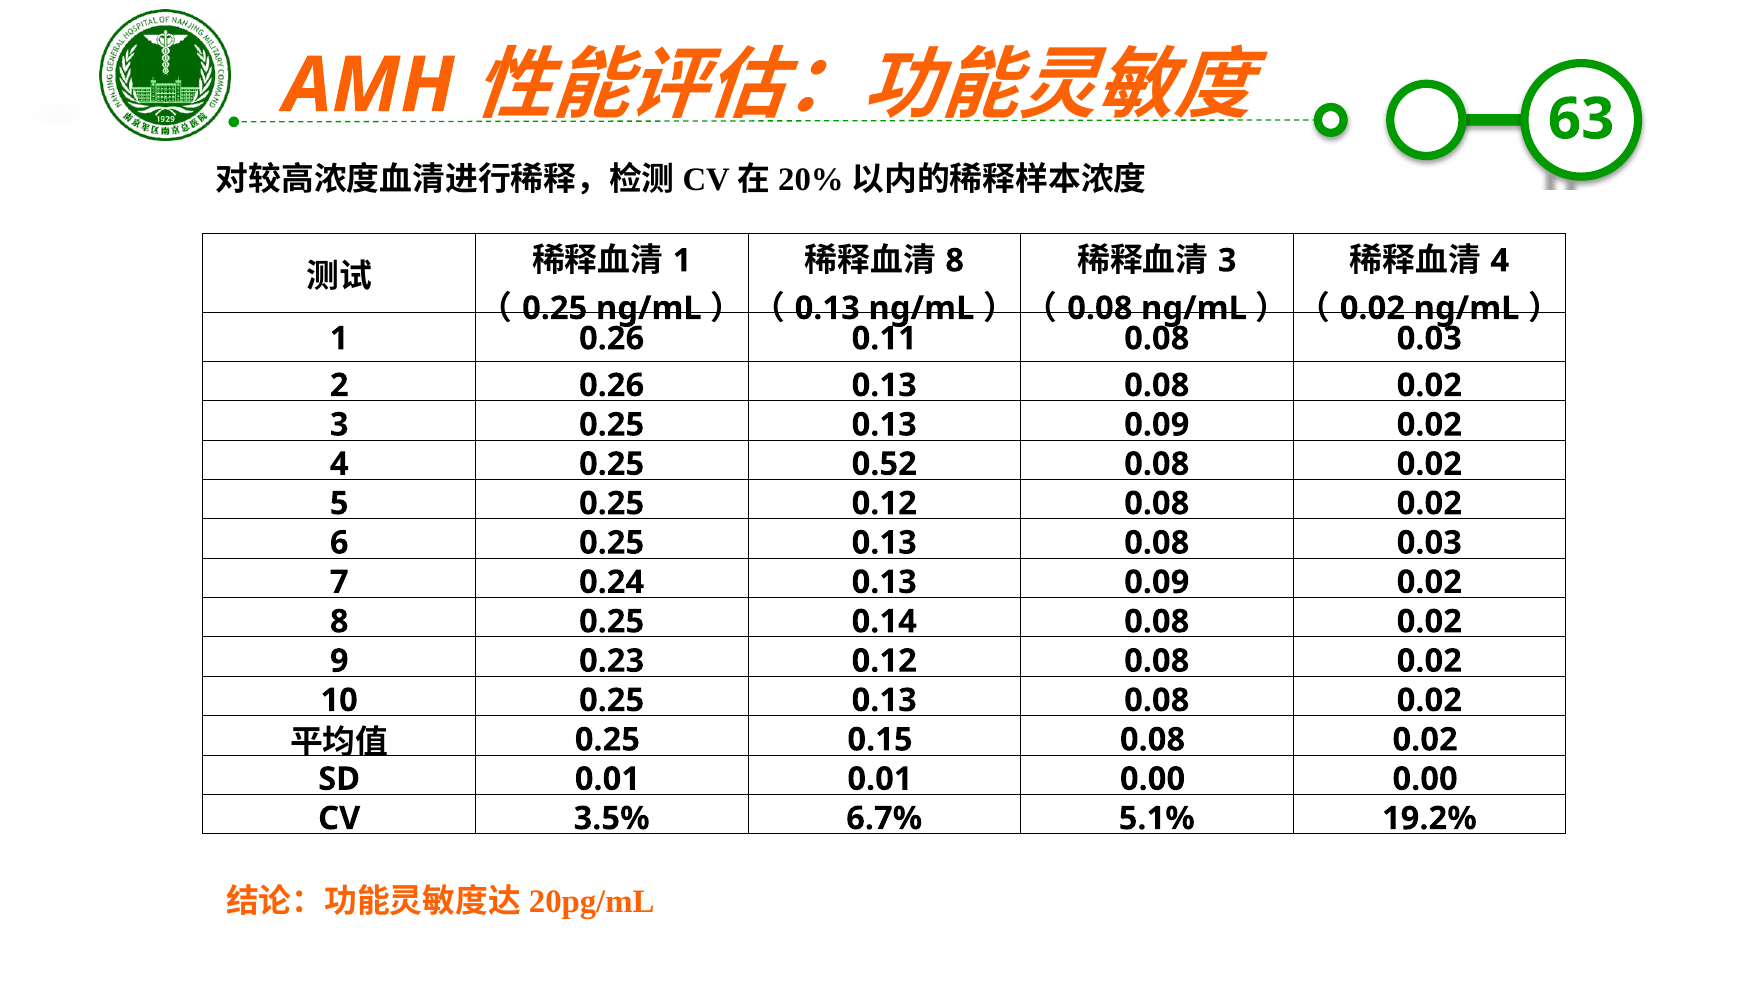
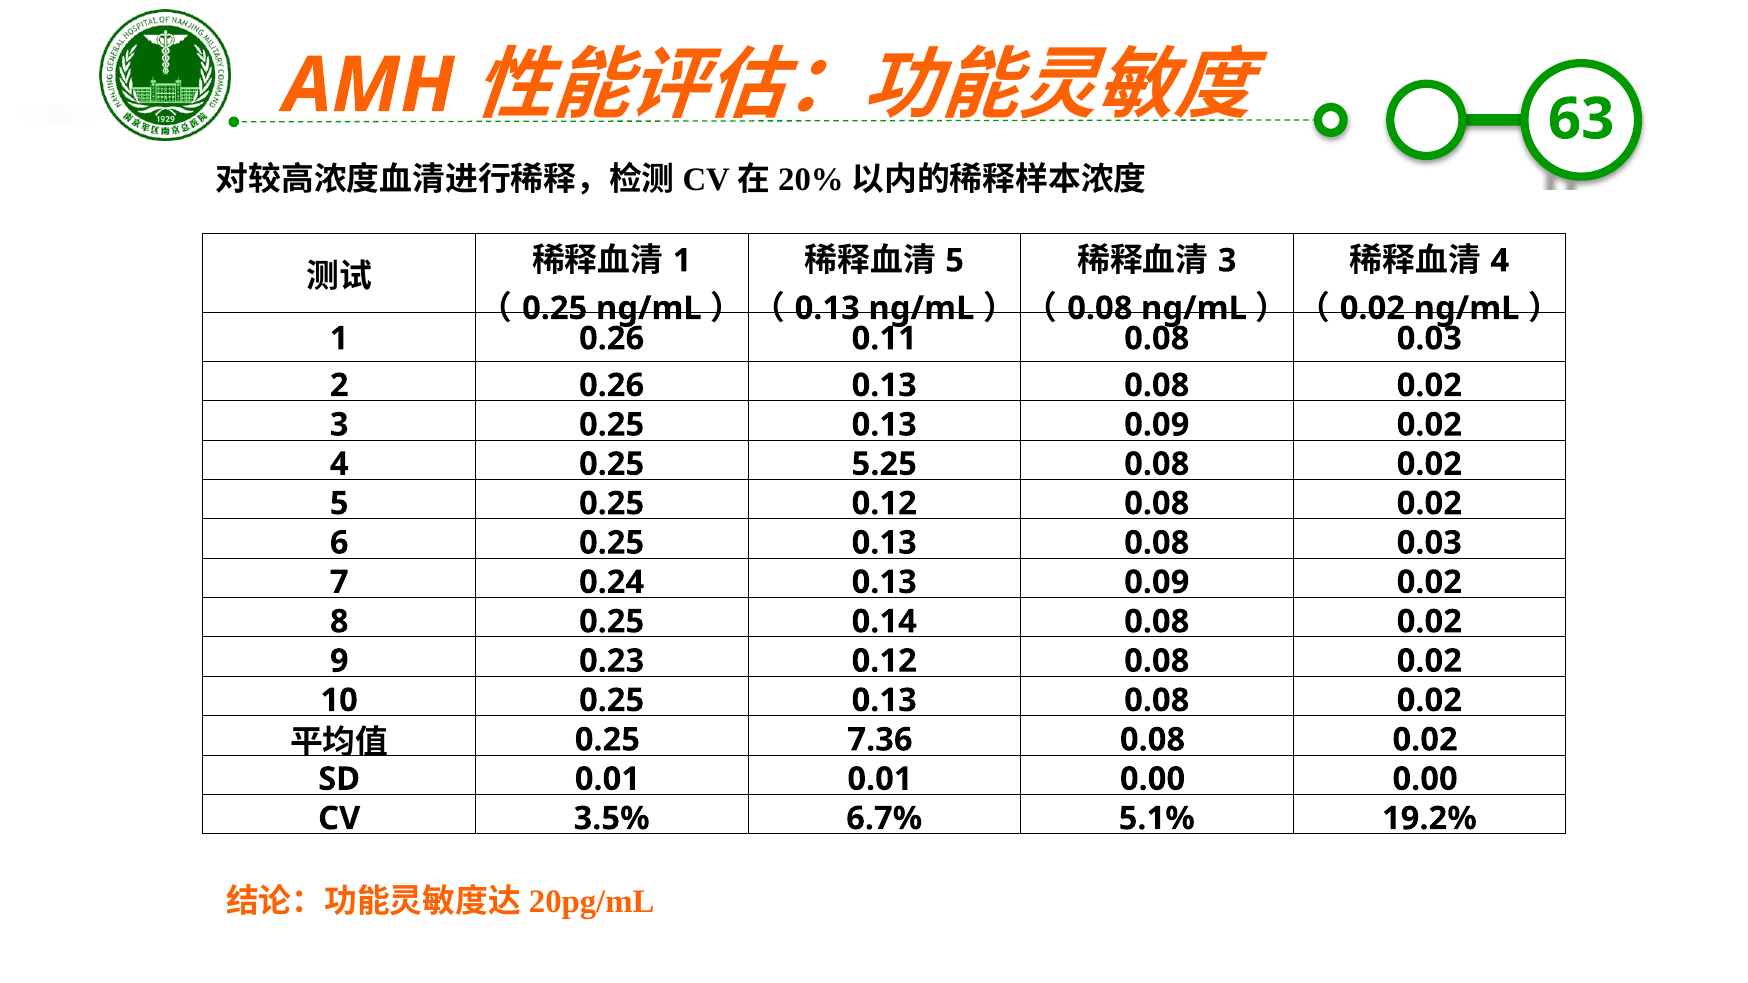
8 at (955, 261): 8 -> 5
0.52: 0.52 -> 5.25
0.15: 0.15 -> 7.36
